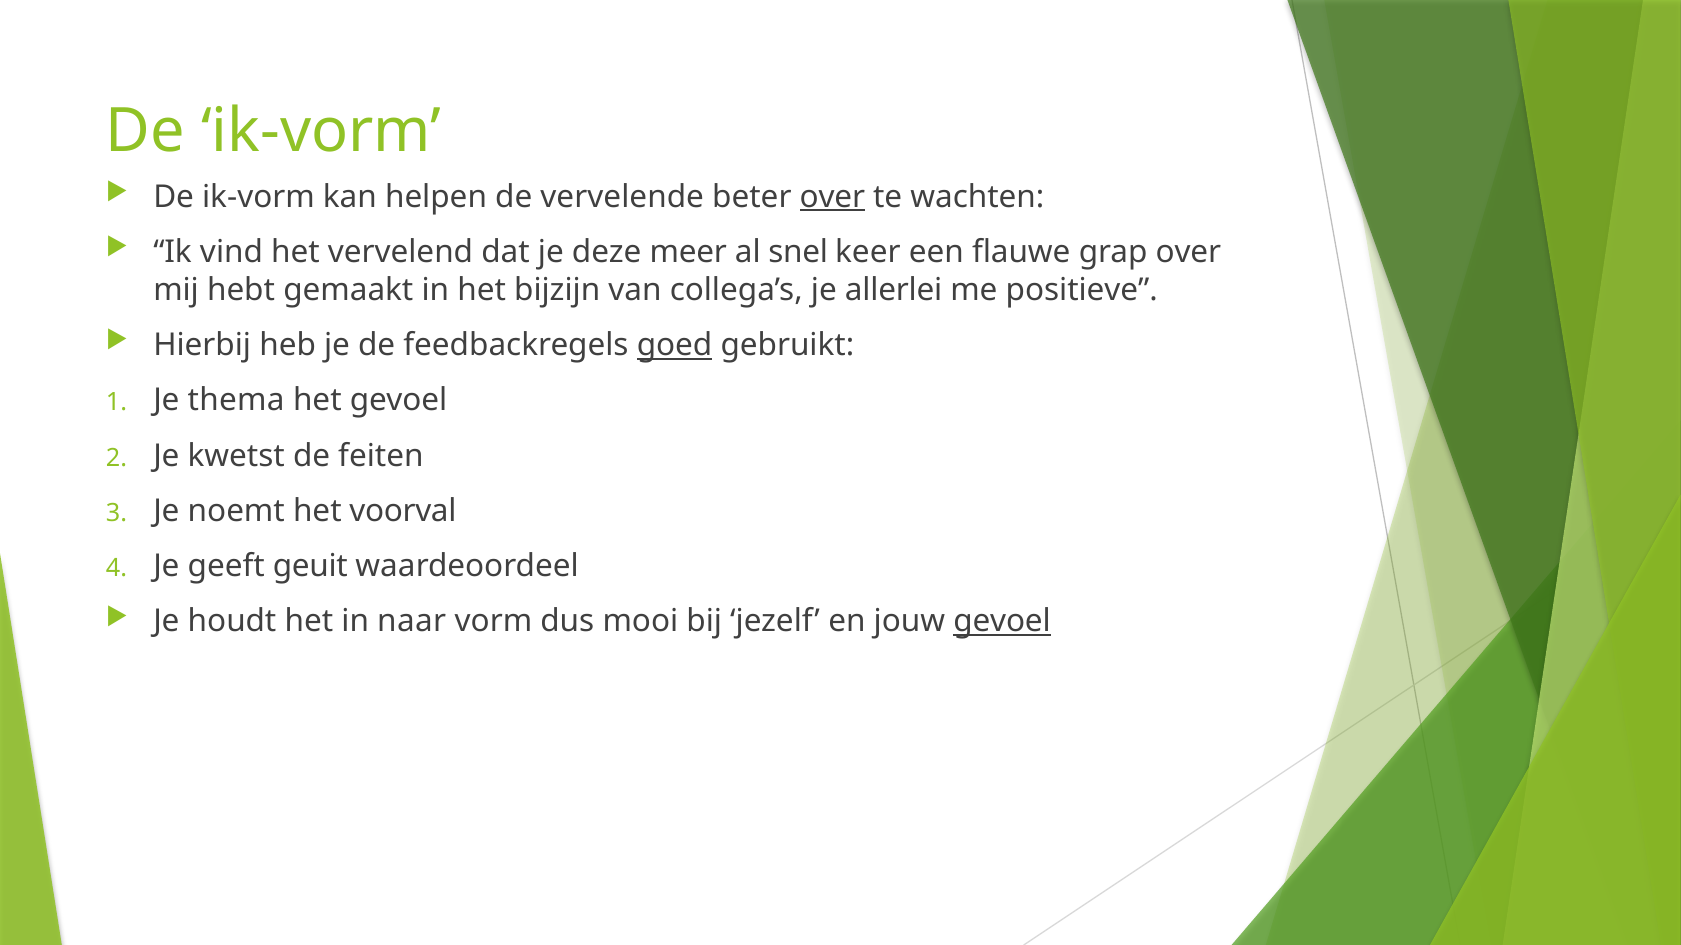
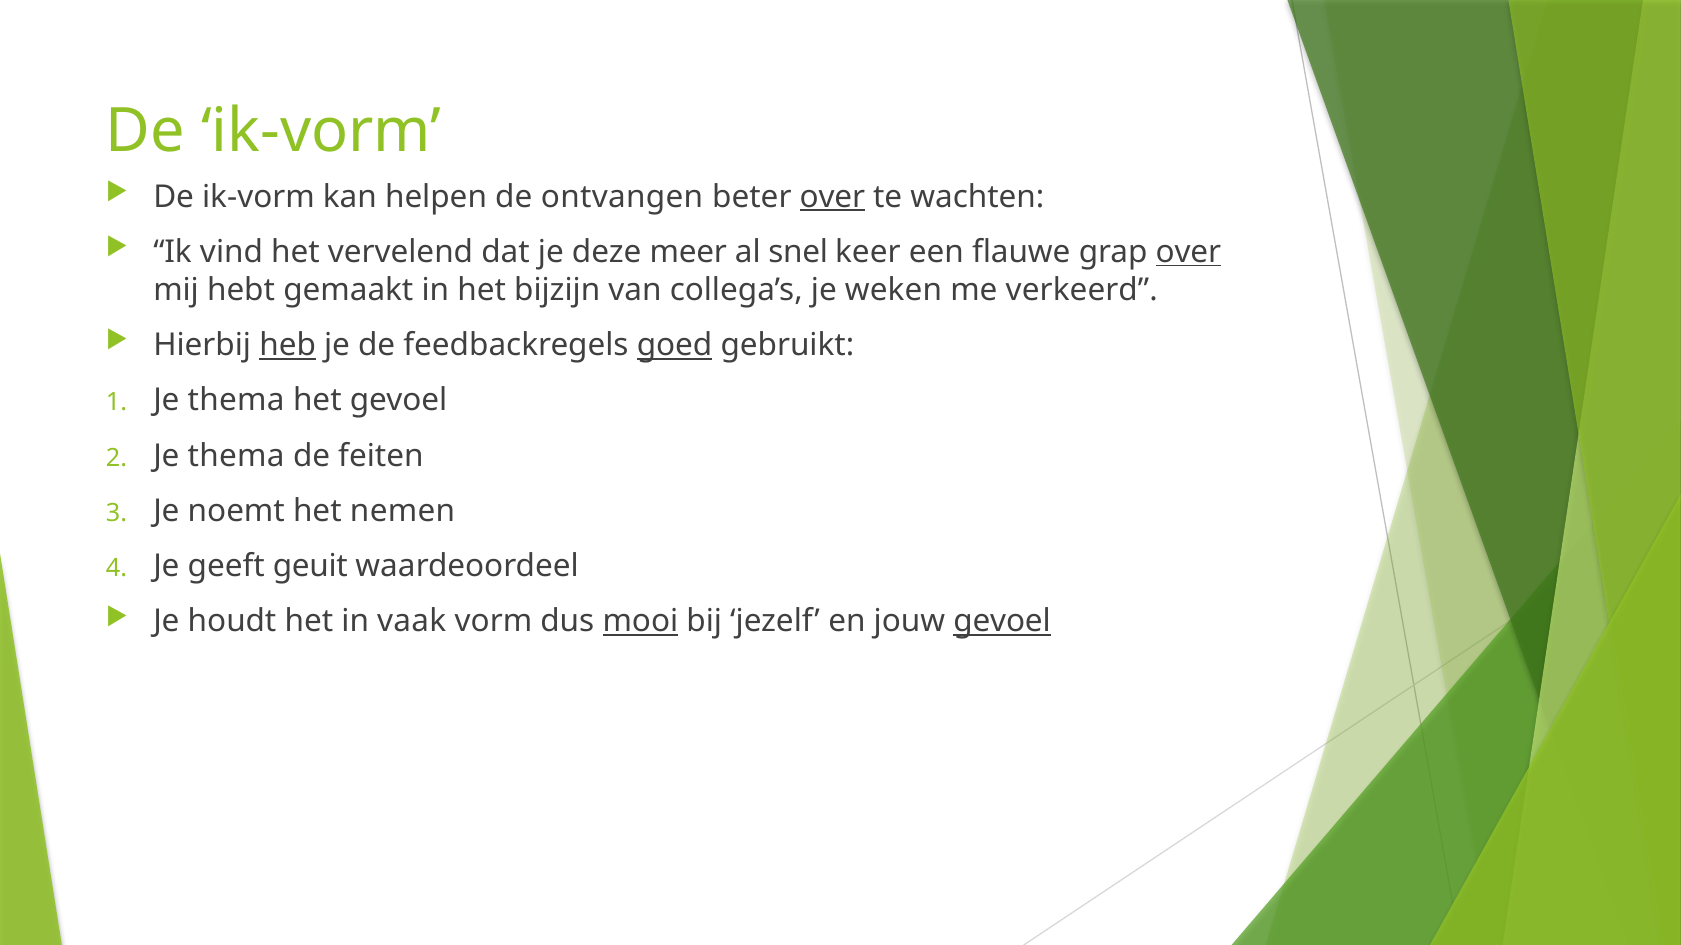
vervelende: vervelende -> ontvangen
over at (1188, 252) underline: none -> present
allerlei: allerlei -> weken
positieve: positieve -> verkeerd
heb underline: none -> present
kwetst at (236, 456): kwetst -> thema
voorval: voorval -> nemen
naar: naar -> vaak
mooi underline: none -> present
